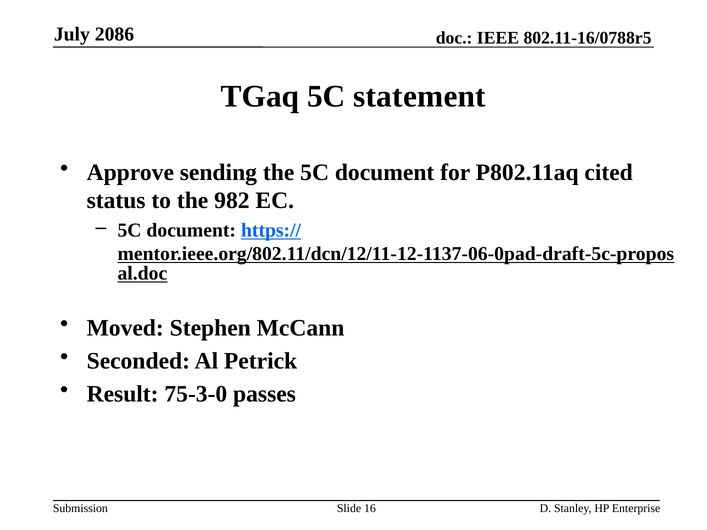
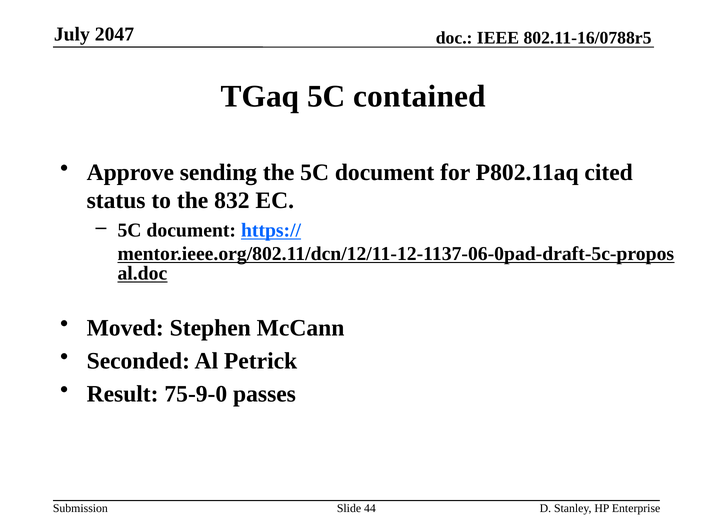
2086: 2086 -> 2047
statement: statement -> contained
982: 982 -> 832
75-3-0: 75-3-0 -> 75-9-0
16: 16 -> 44
